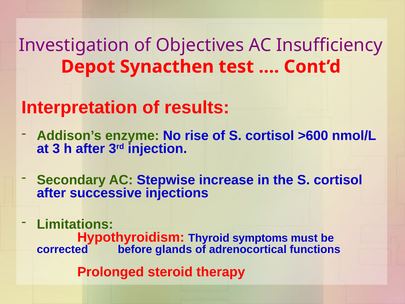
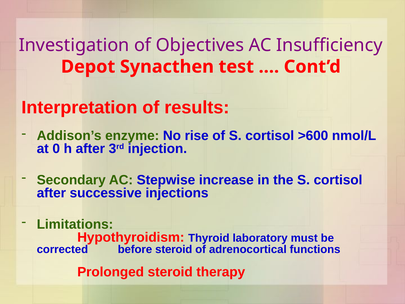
3: 3 -> 0
symptoms: symptoms -> laboratory
before glands: glands -> steroid
